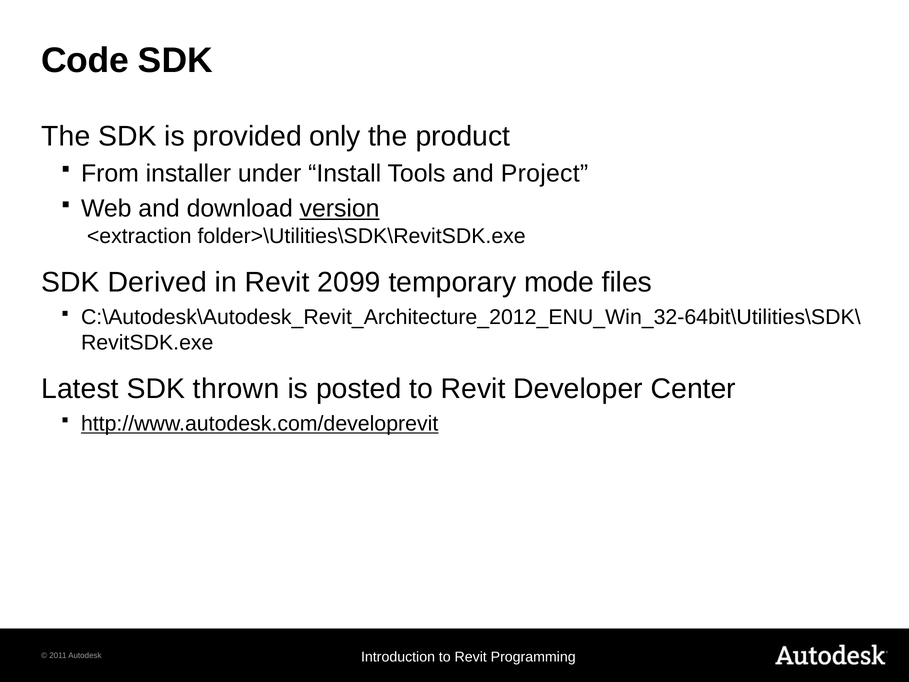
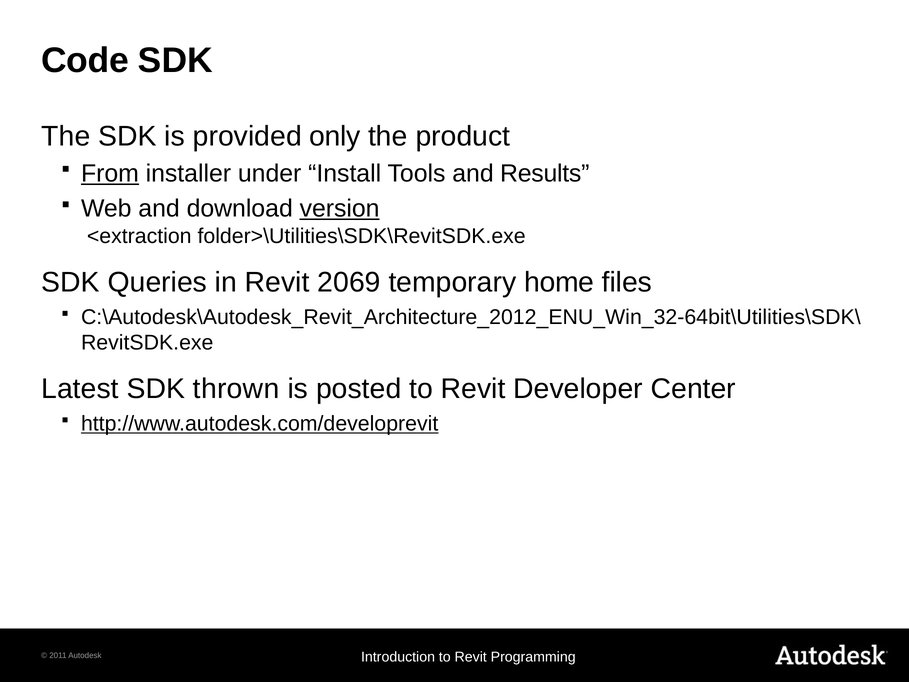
From underline: none -> present
Project: Project -> Results
Derived: Derived -> Queries
2099: 2099 -> 2069
mode: mode -> home
